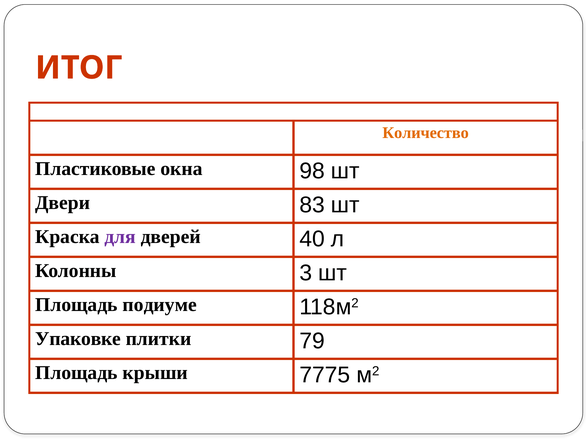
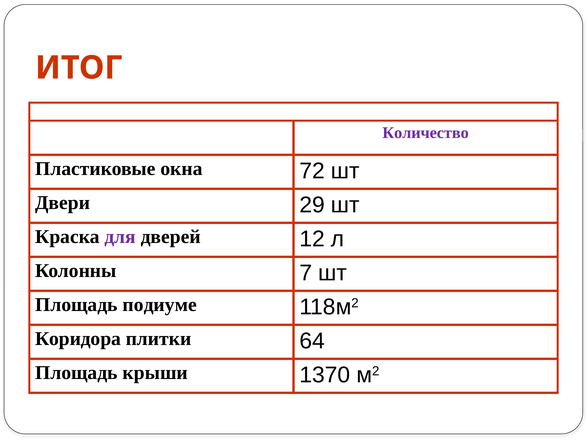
Количество colour: orange -> purple
98: 98 -> 72
83: 83 -> 29
40: 40 -> 12
3: 3 -> 7
Упаковке: Упаковке -> Коридора
79: 79 -> 64
7775: 7775 -> 1370
